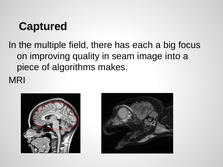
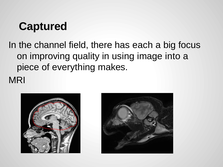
multiple: multiple -> channel
seam: seam -> using
algorithms: algorithms -> everything
